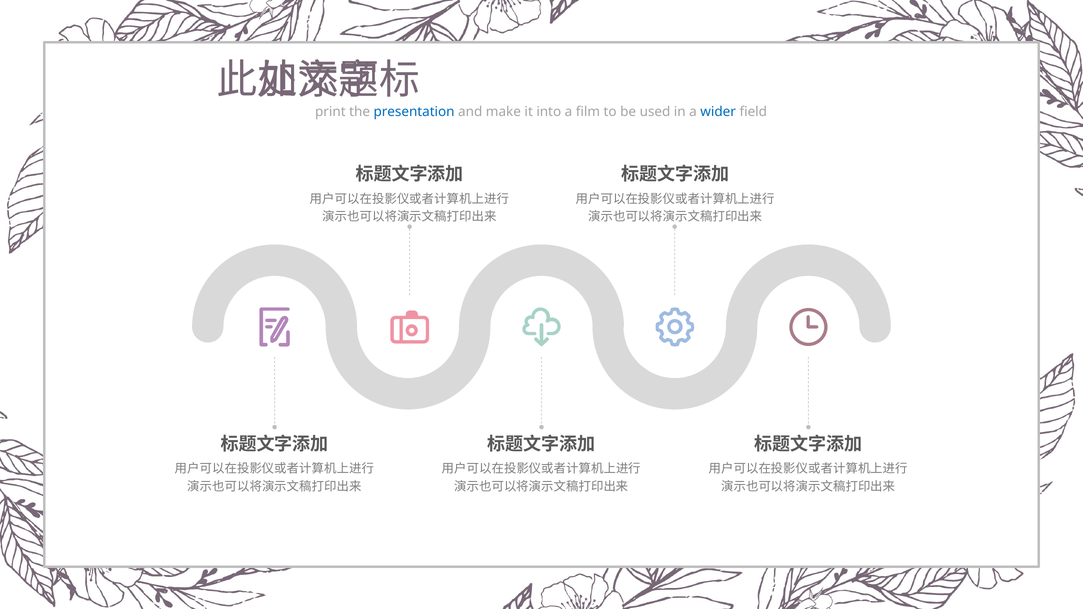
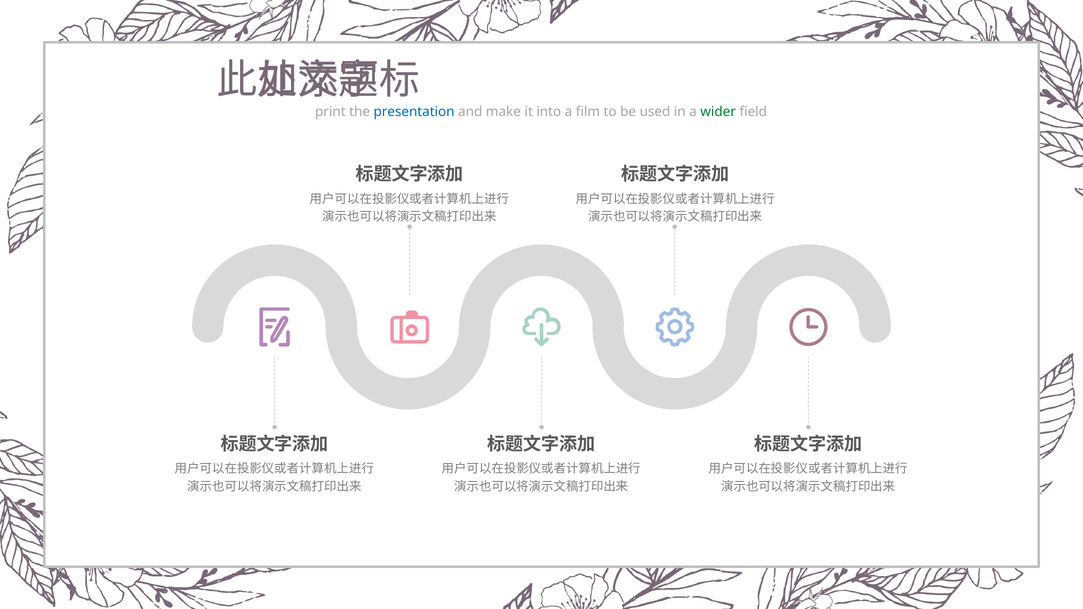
wider colour: blue -> green
